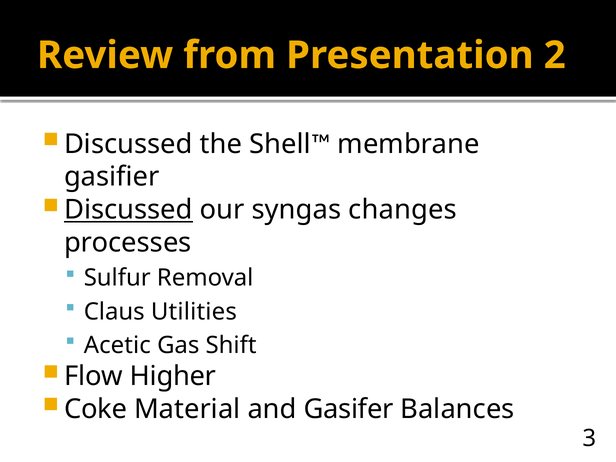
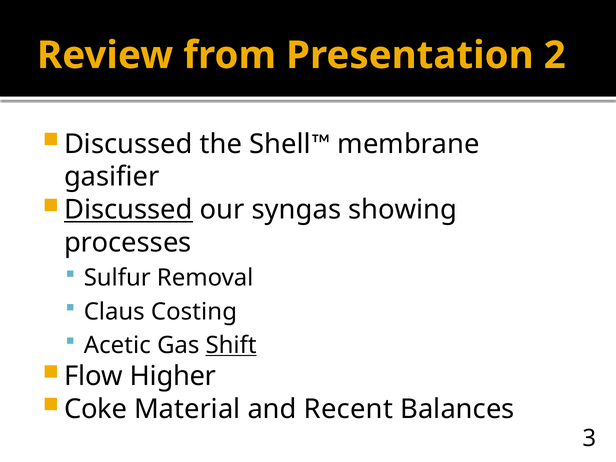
changes: changes -> showing
Utilities: Utilities -> Costing
Shift underline: none -> present
Gasifer: Gasifer -> Recent
